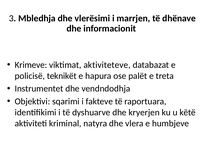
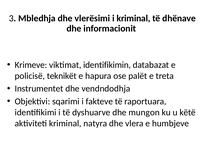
i marrjen: marrjen -> kriminal
aktiviteteve: aktiviteteve -> identifikimin
kryerjen: kryerjen -> mungon
